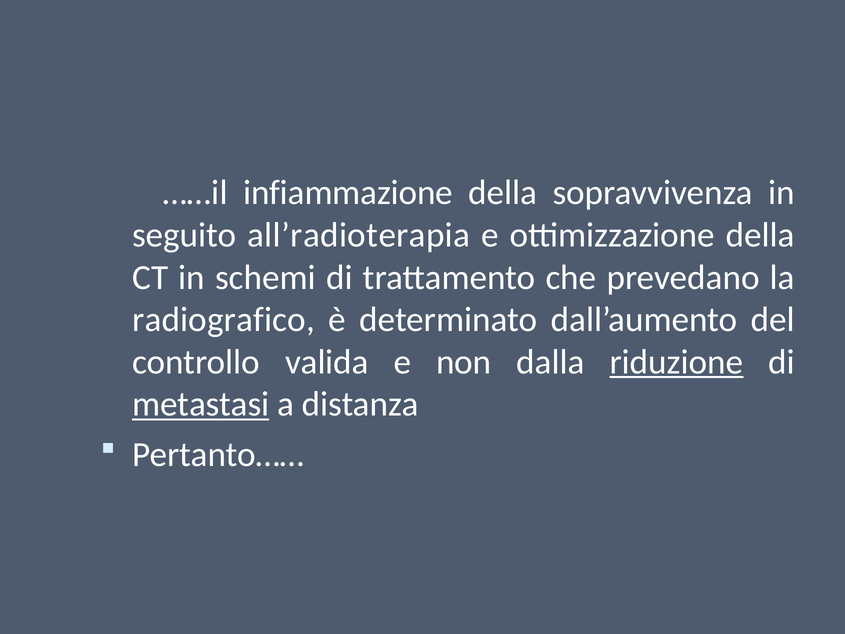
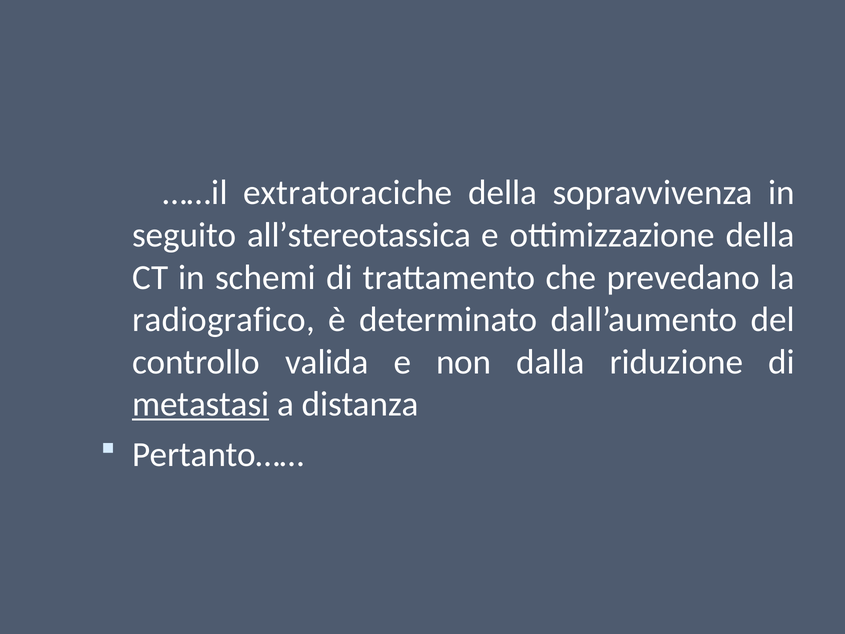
infiammazione: infiammazione -> extratoraciche
all’radioterapia: all’radioterapia -> all’stereotassica
riduzione underline: present -> none
